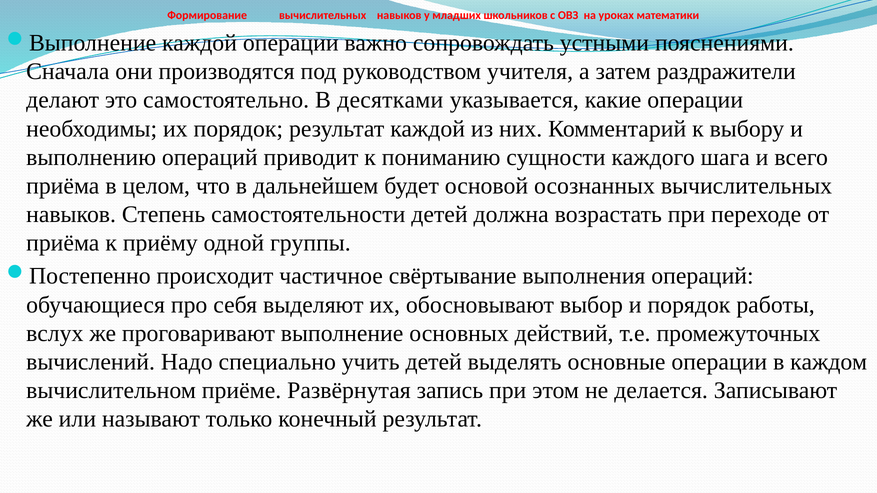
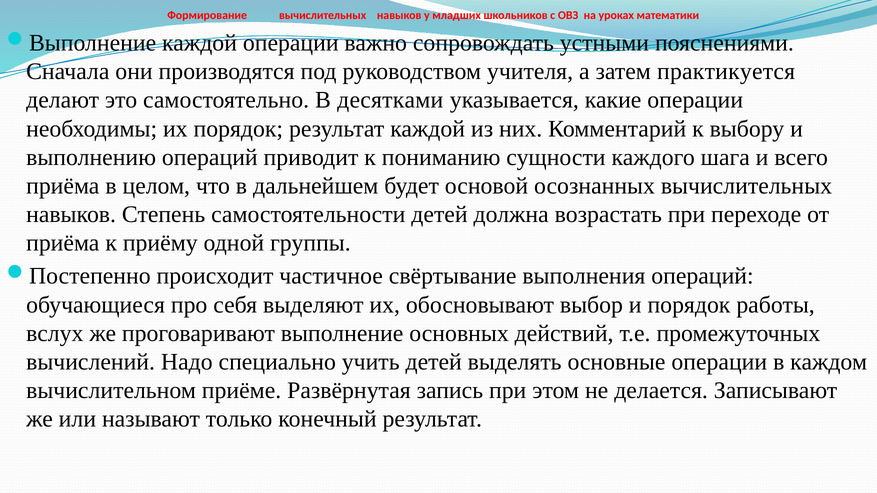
раздражители: раздражители -> практикуется
